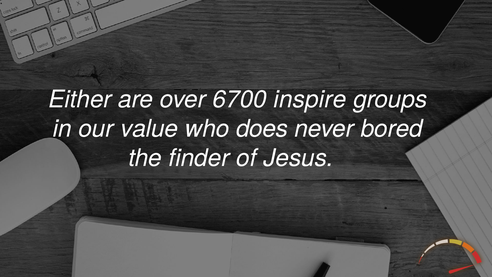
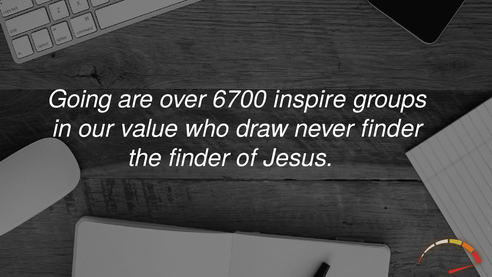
Either: Either -> Going
does: does -> draw
never bored: bored -> finder
